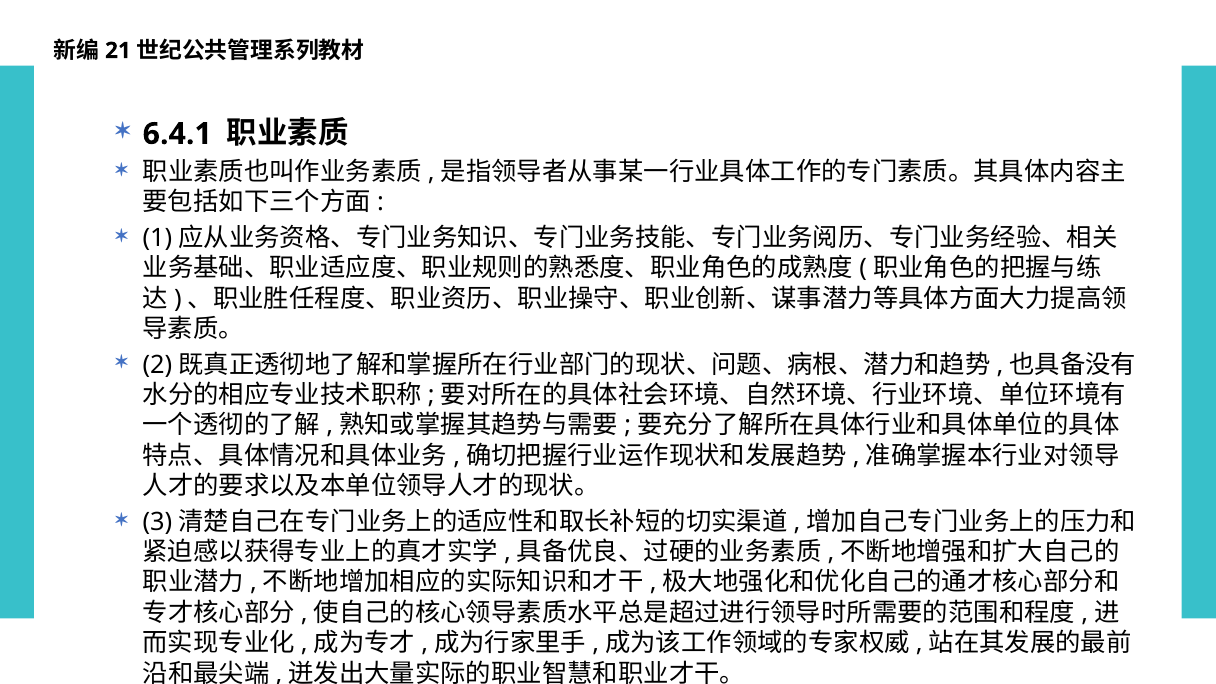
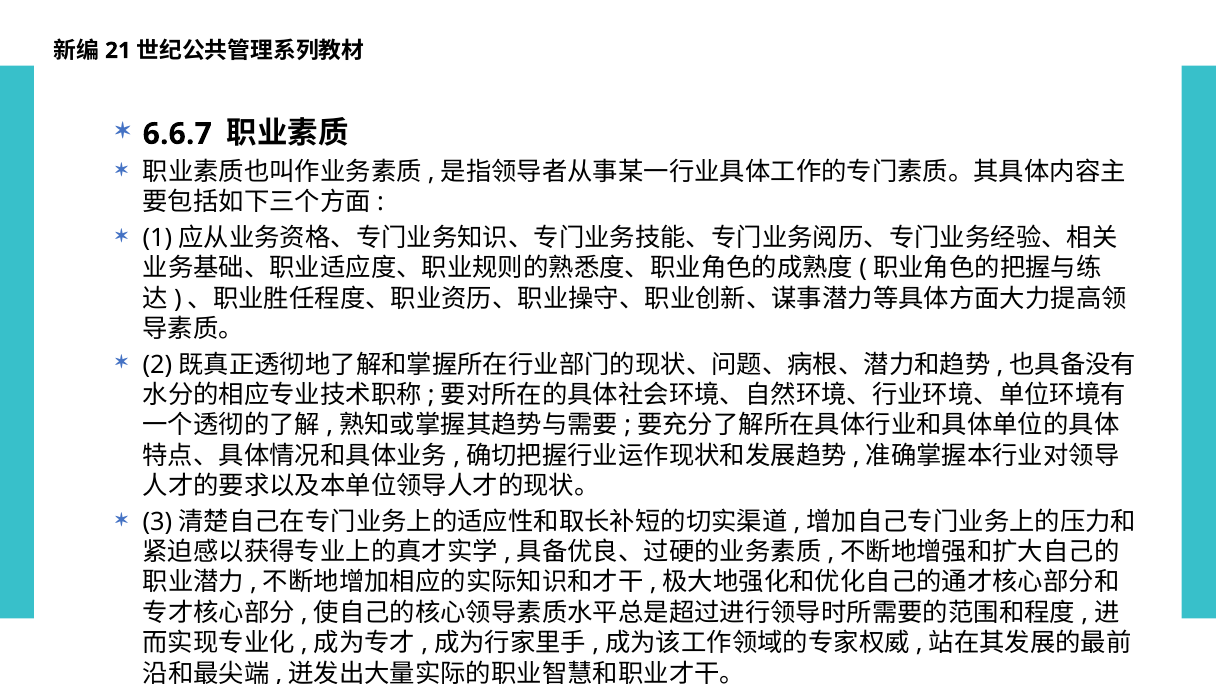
6.4.1: 6.4.1 -> 6.6.7
